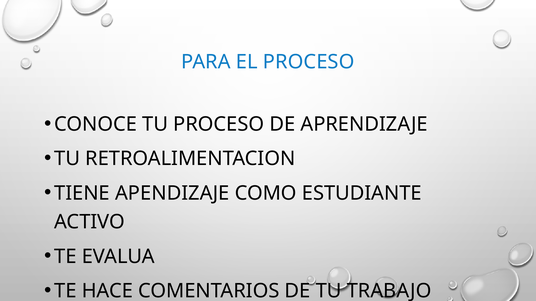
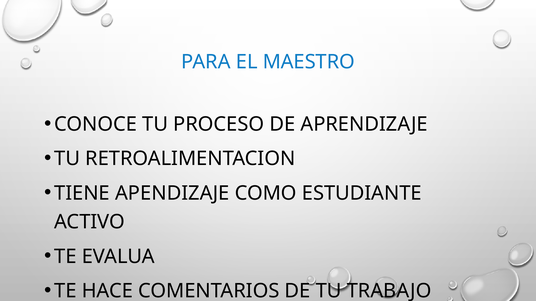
EL PROCESO: PROCESO -> MAESTRO
